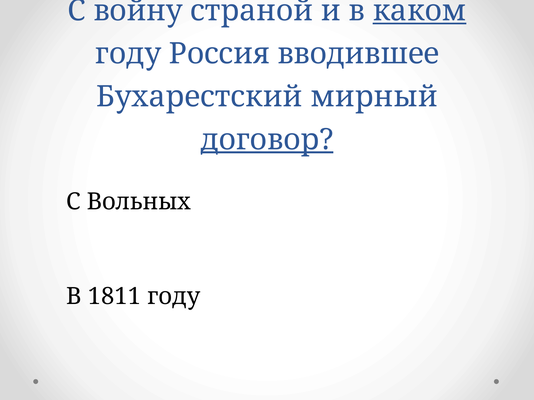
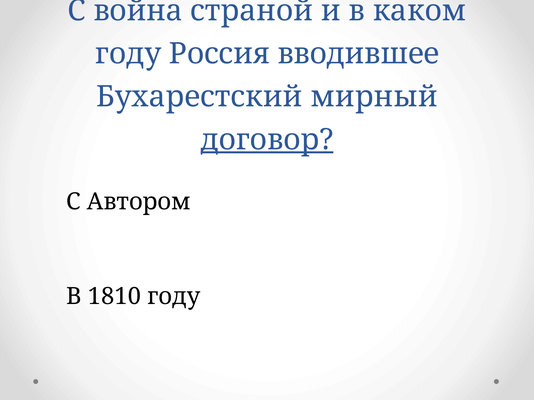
войну: войну -> война
каком underline: present -> none
Вольных: Вольных -> Автором
1811: 1811 -> 1810
